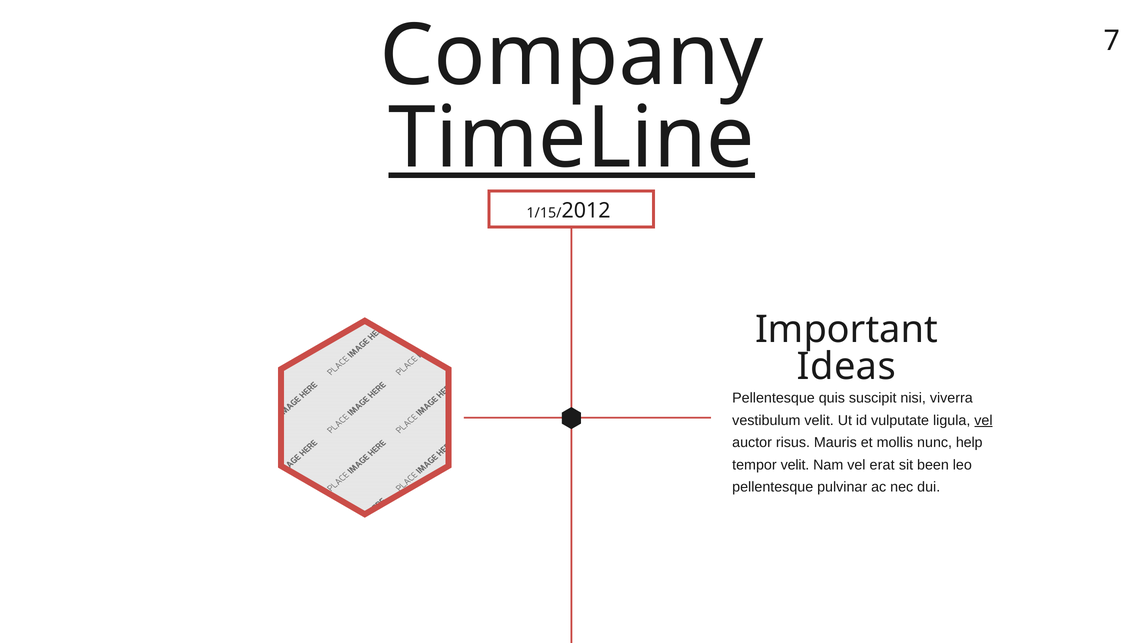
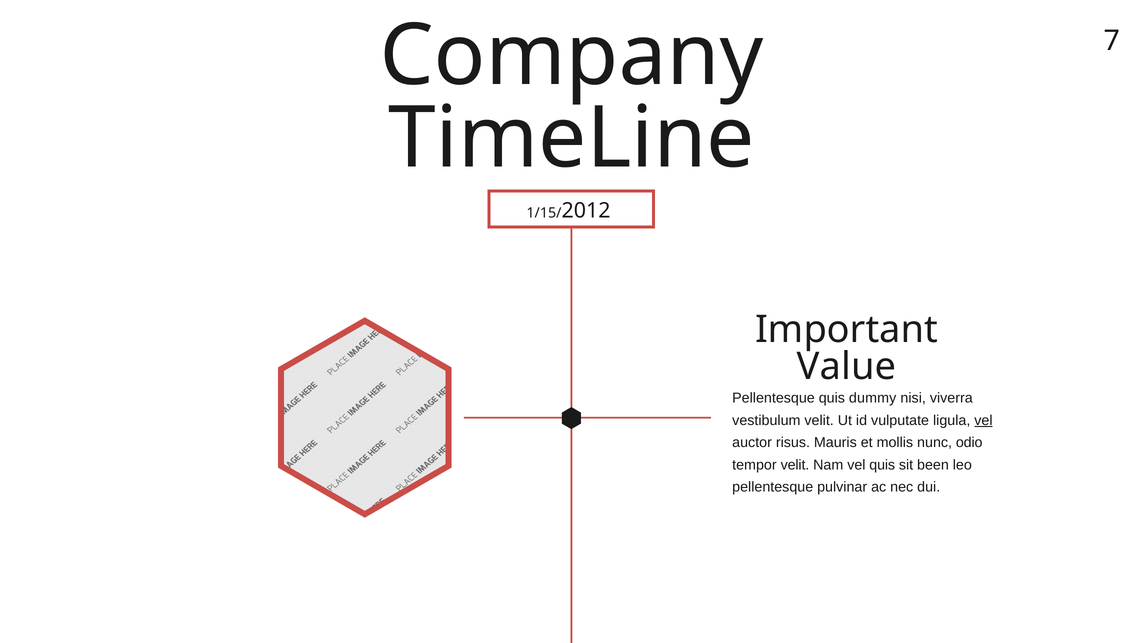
TimeLine underline: present -> none
Ideas: Ideas -> Value
suscipit: suscipit -> dummy
help: help -> odio
vel erat: erat -> quis
